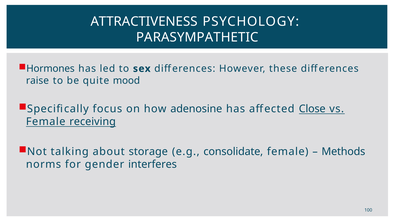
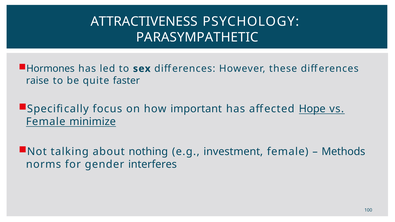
mood: mood -> faster
adenosine: adenosine -> important
Close: Close -> Hope
receiving: receiving -> minimize
storage: storage -> nothing
consolidate: consolidate -> investment
